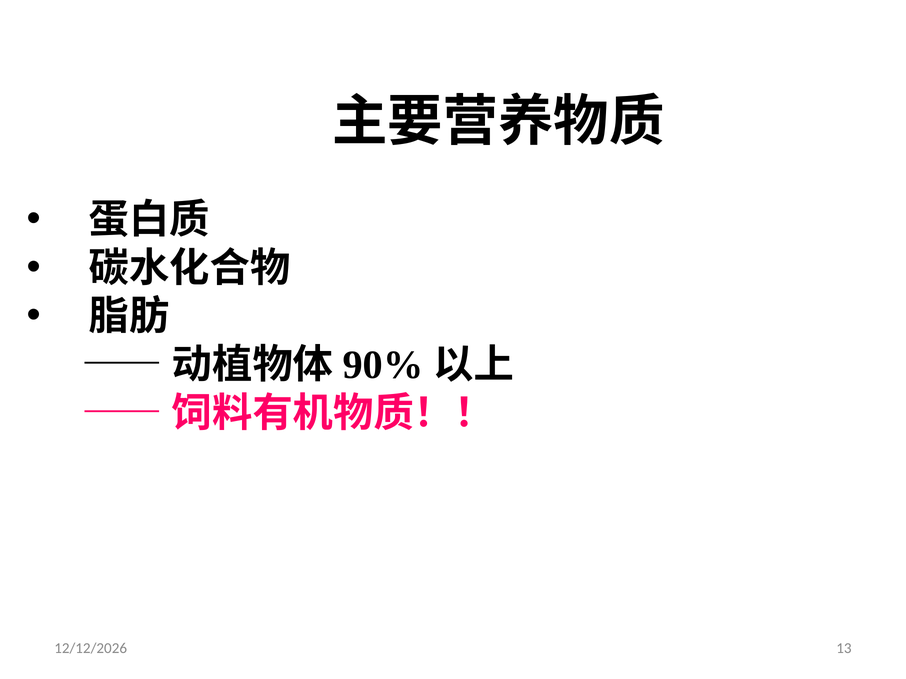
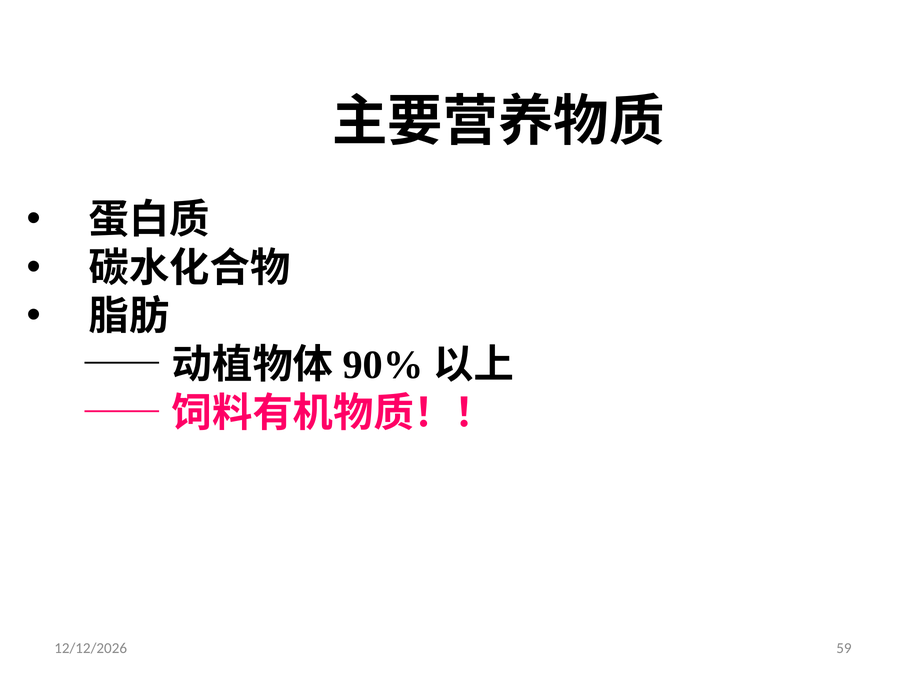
13: 13 -> 59
